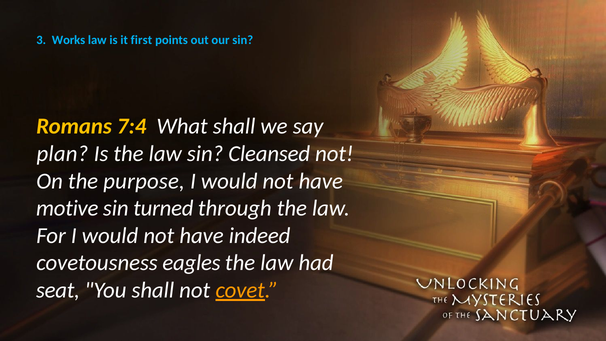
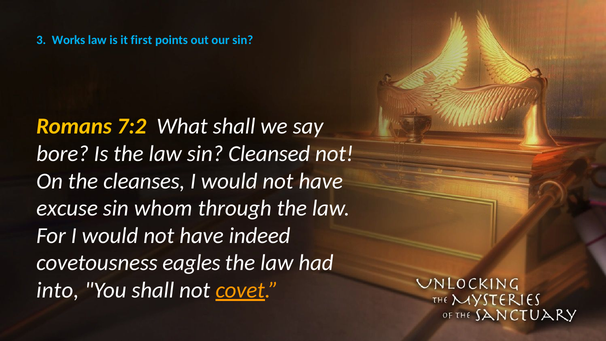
7:4: 7:4 -> 7:2
plan: plan -> bore
purpose: purpose -> cleanses
motive: motive -> excuse
turned: turned -> whom
seat: seat -> into
